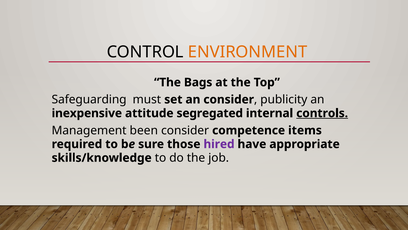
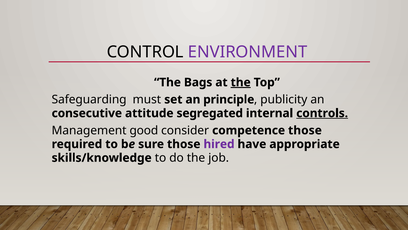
ENVIRONMENT colour: orange -> purple
the at (241, 82) underline: none -> present
an consider: consider -> principle
inexpensive: inexpensive -> consecutive
been: been -> good
competence items: items -> those
